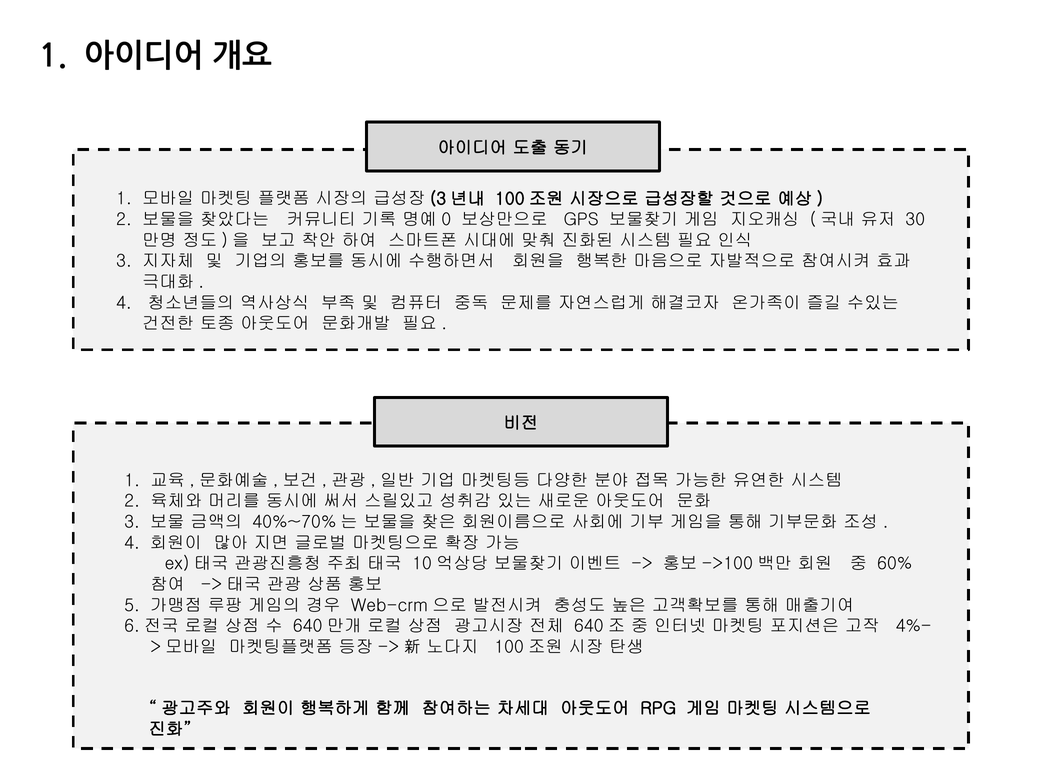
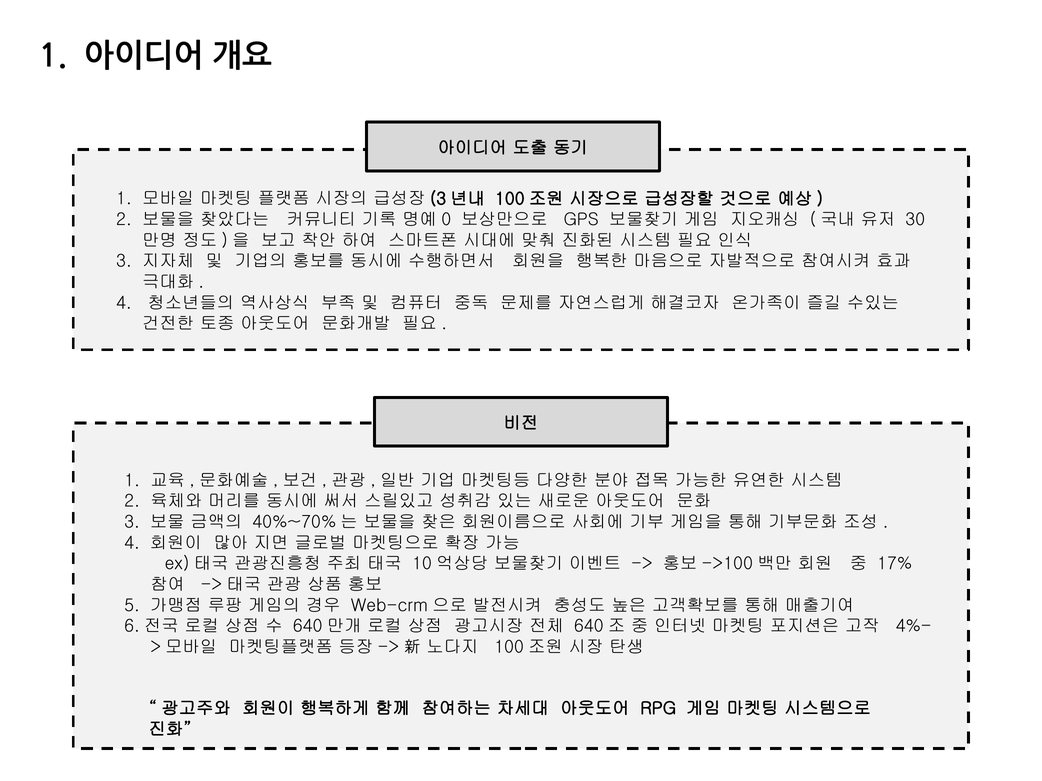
60%: 60% -> 17%
